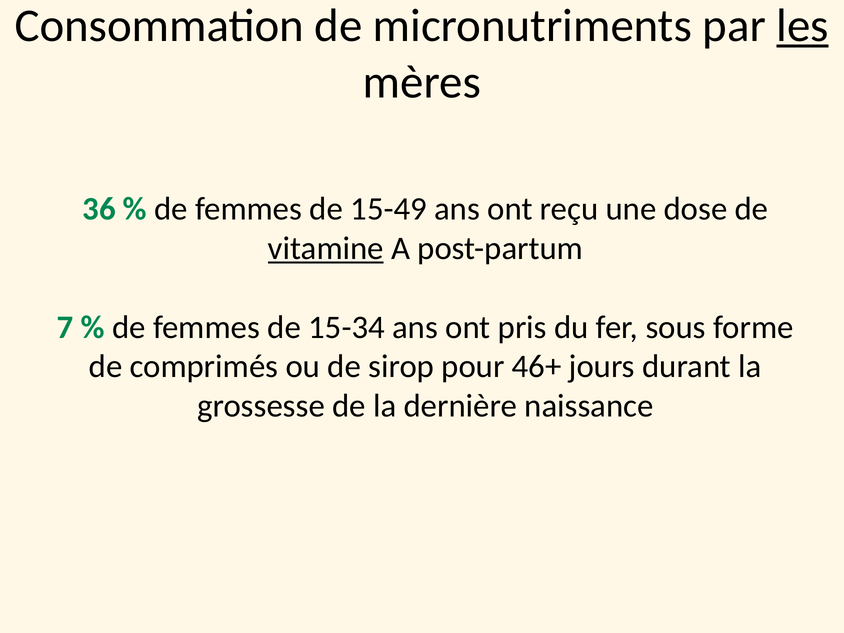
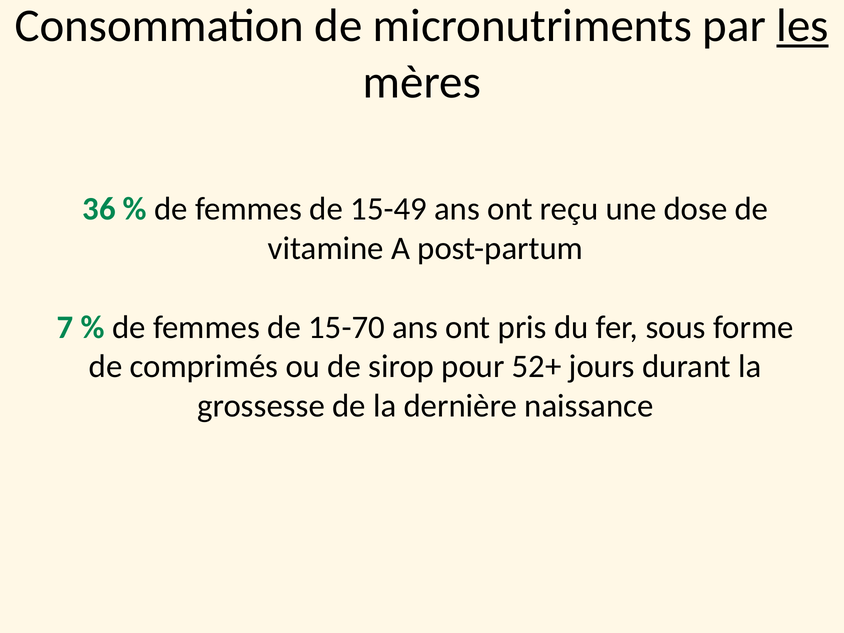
vitamine underline: present -> none
15-34: 15-34 -> 15-70
46+: 46+ -> 52+
